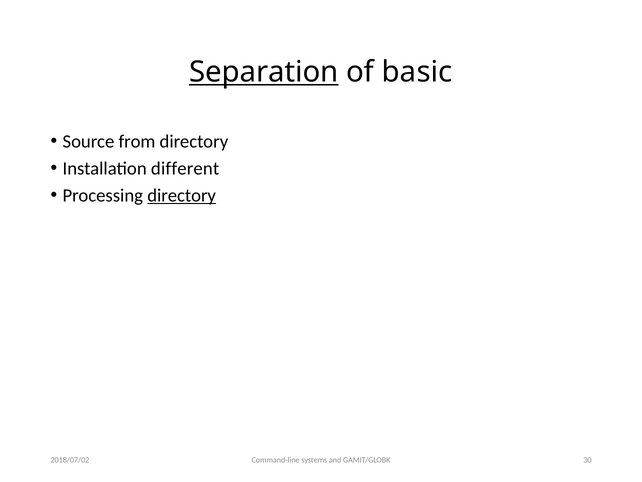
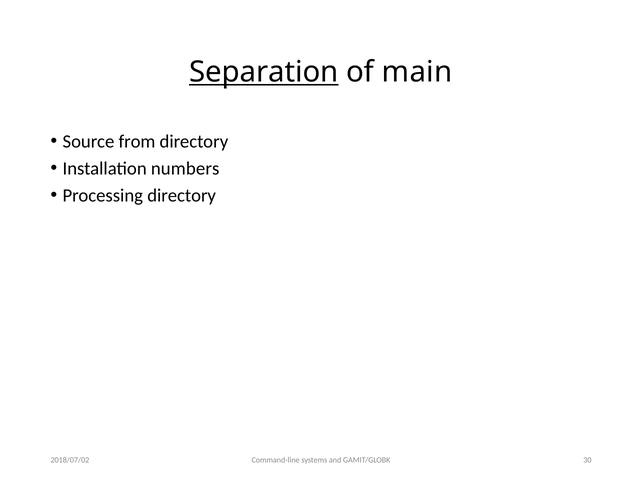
basic: basic -> main
different: different -> numbers
directory at (182, 195) underline: present -> none
